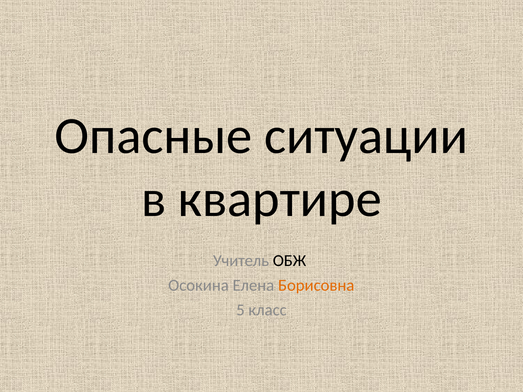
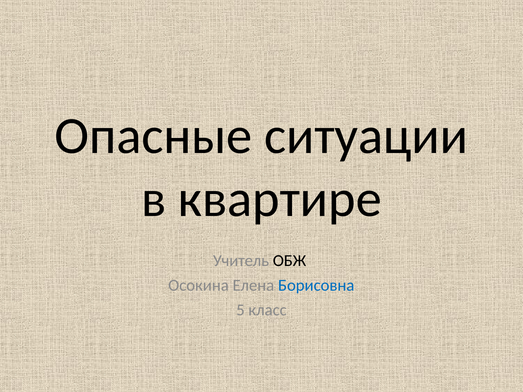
Борисовна colour: orange -> blue
